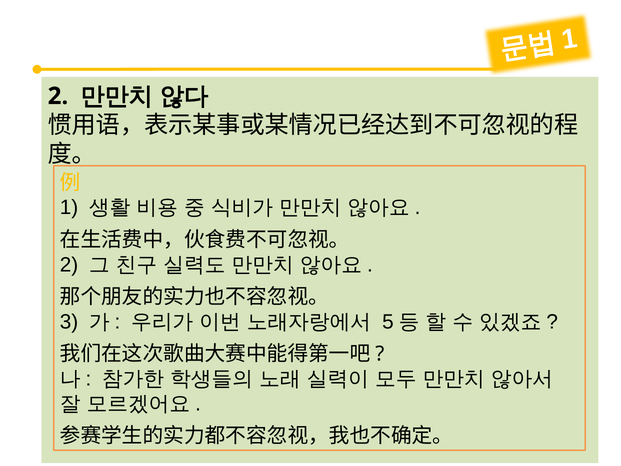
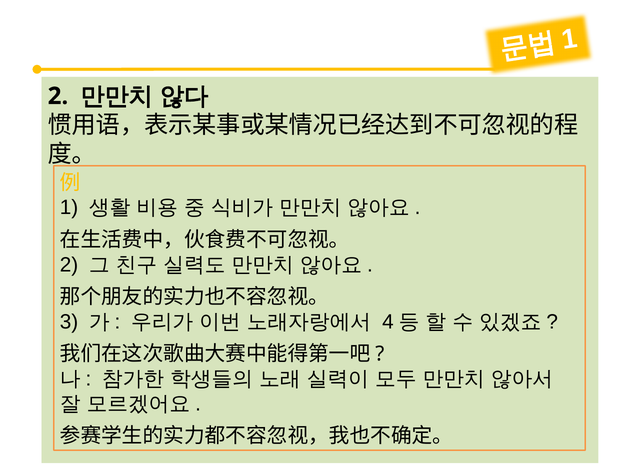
5: 5 -> 4
